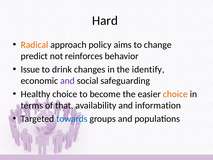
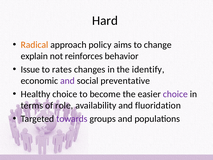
predict: predict -> explain
drink: drink -> rates
safeguarding: safeguarding -> preventative
choice at (175, 94) colour: orange -> purple
that: that -> role
information: information -> fluoridation
towards colour: blue -> purple
